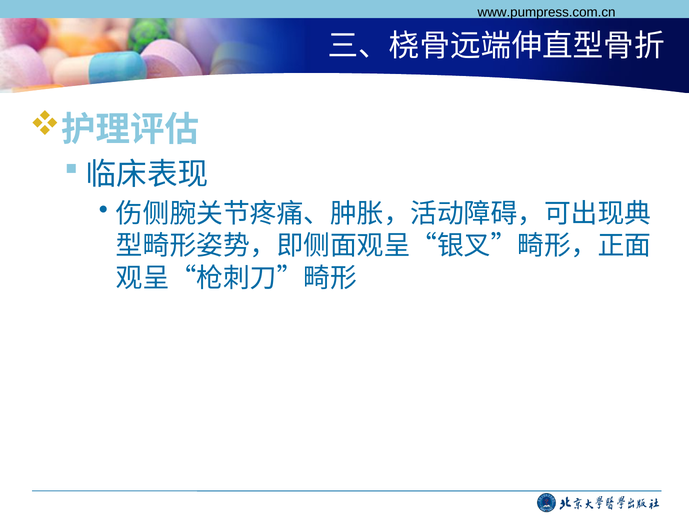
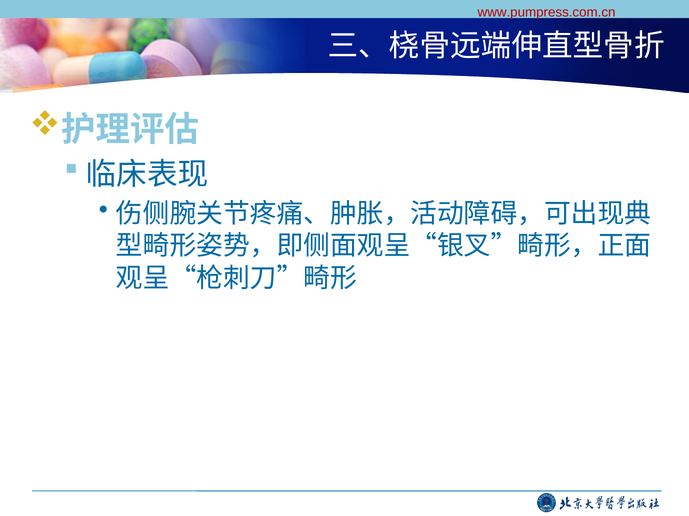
www.pumpress.com.cn colour: black -> red
